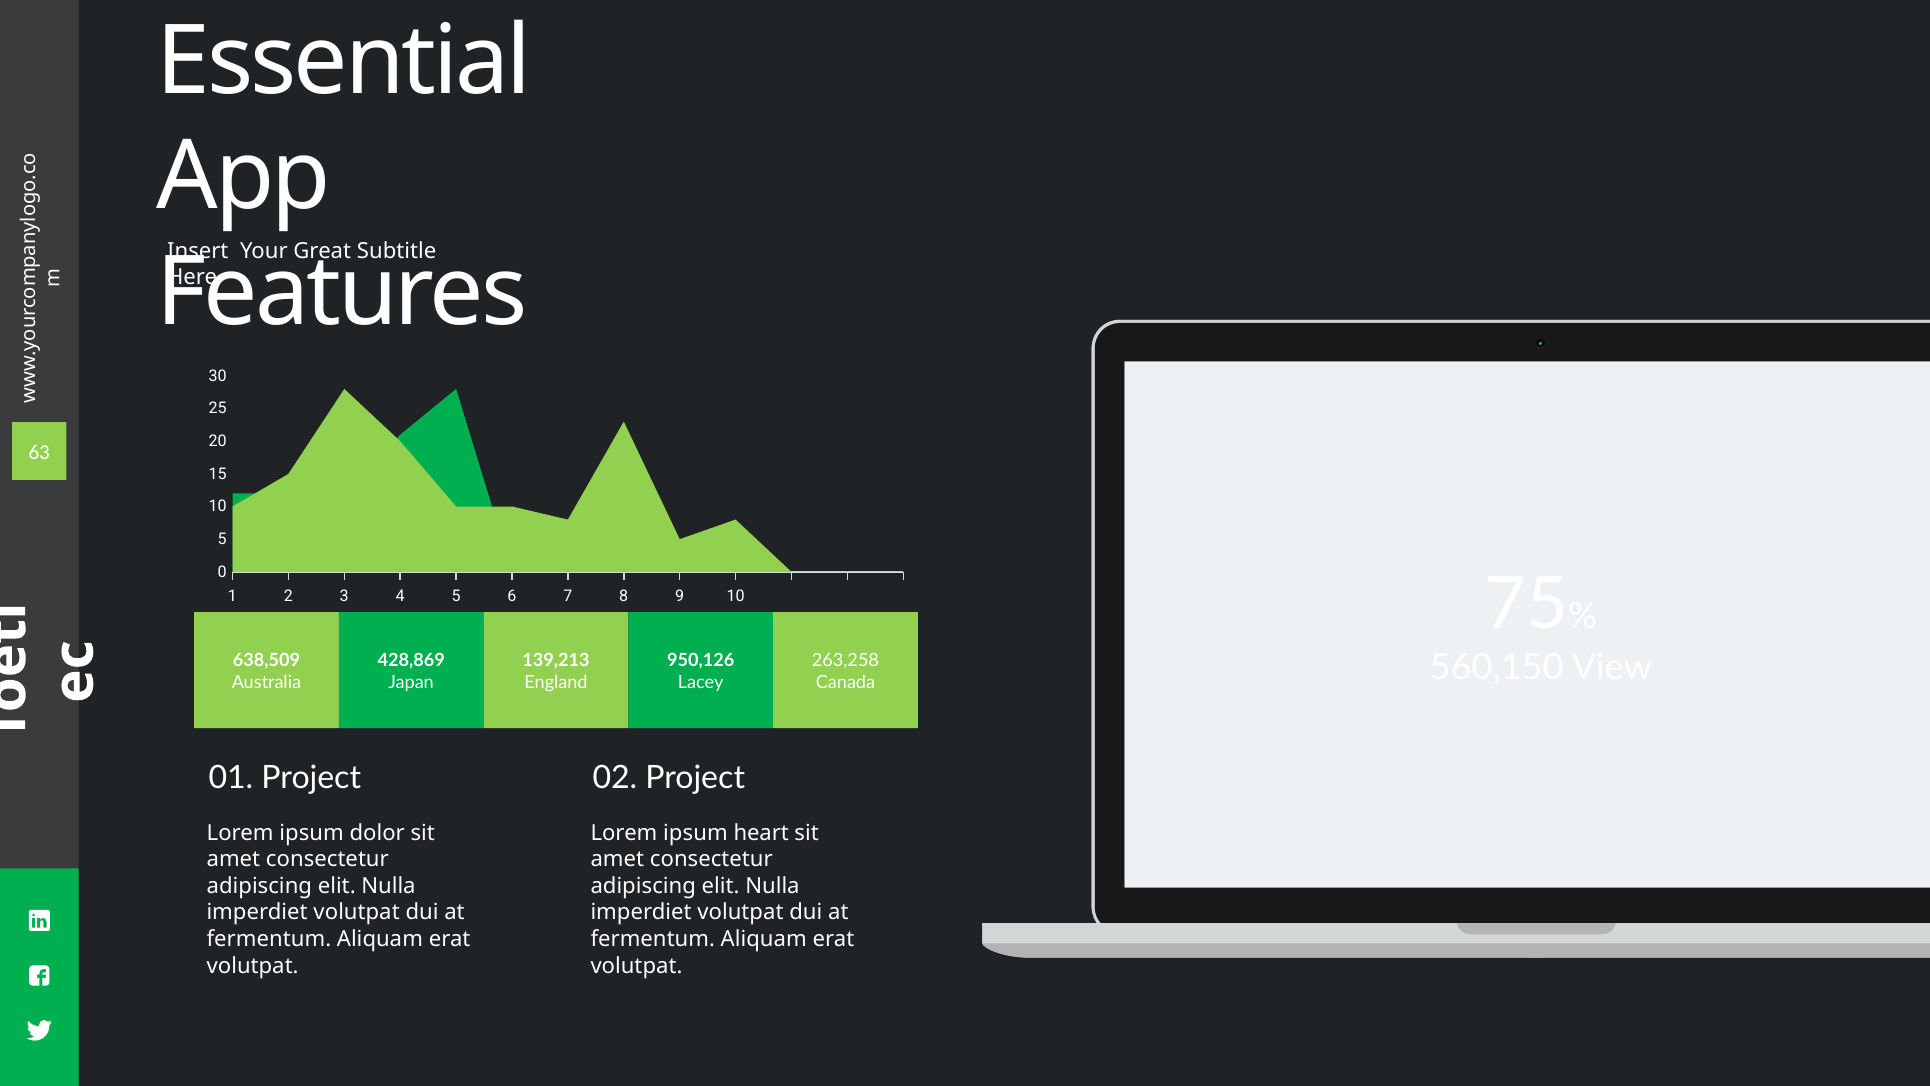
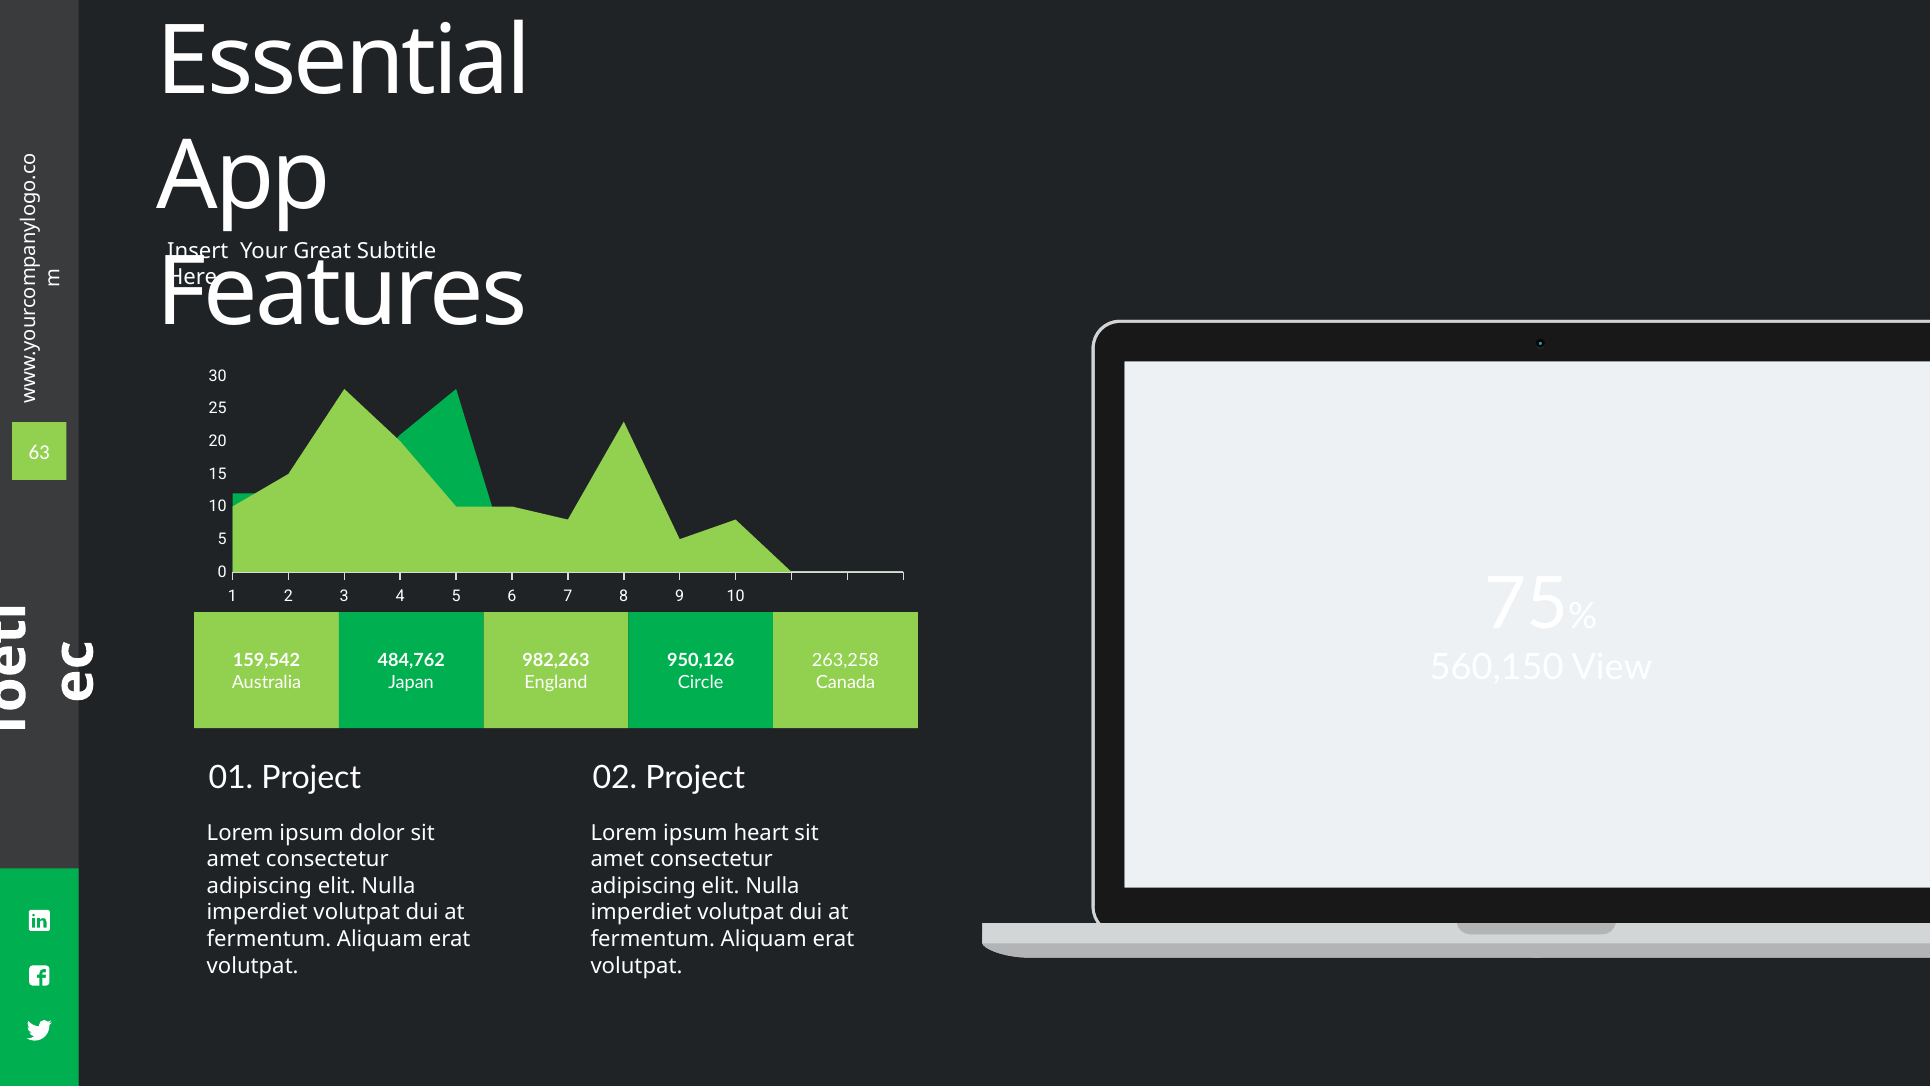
638,509: 638,509 -> 159,542
428,869: 428,869 -> 484,762
139,213: 139,213 -> 982,263
Lacey: Lacey -> Circle
